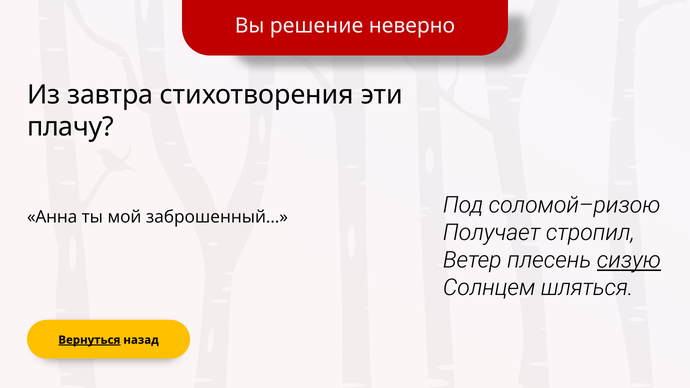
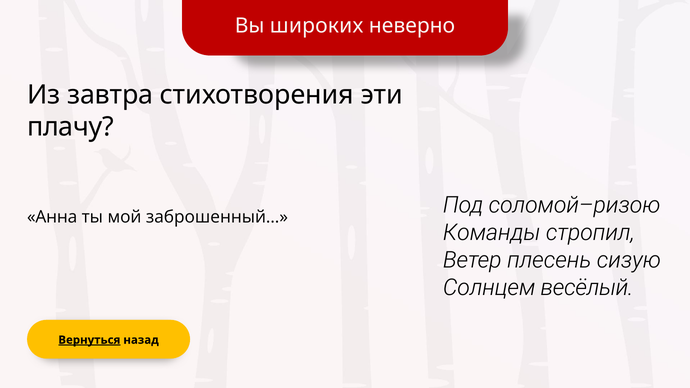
решение: решение -> широких
Получает: Получает -> Команды
сизую underline: present -> none
шляться: шляться -> весёлый
